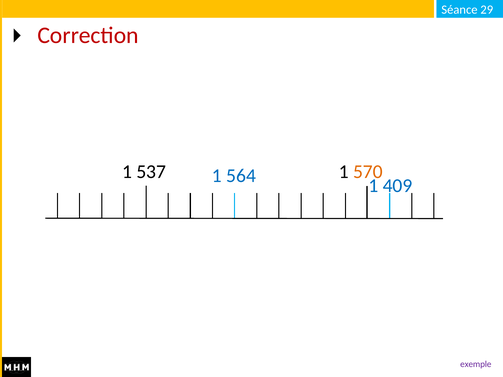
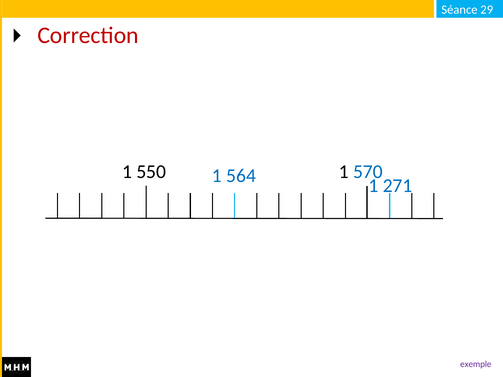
537: 537 -> 550
570 colour: orange -> blue
409: 409 -> 271
